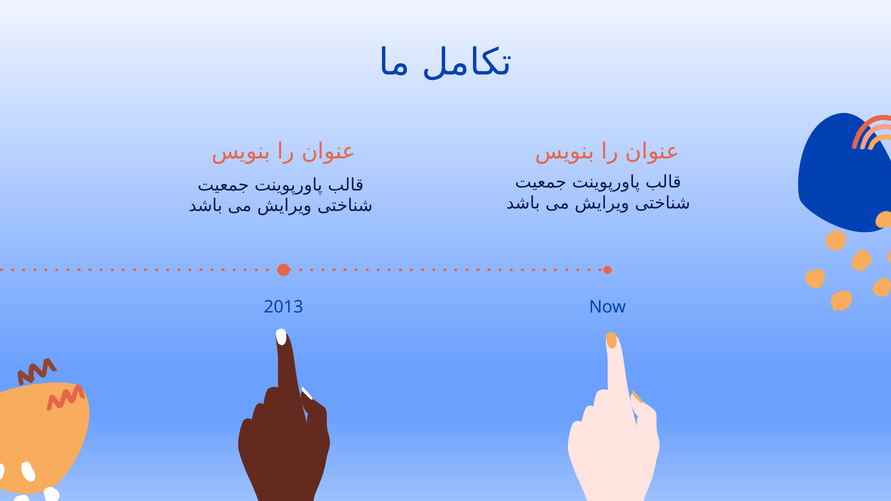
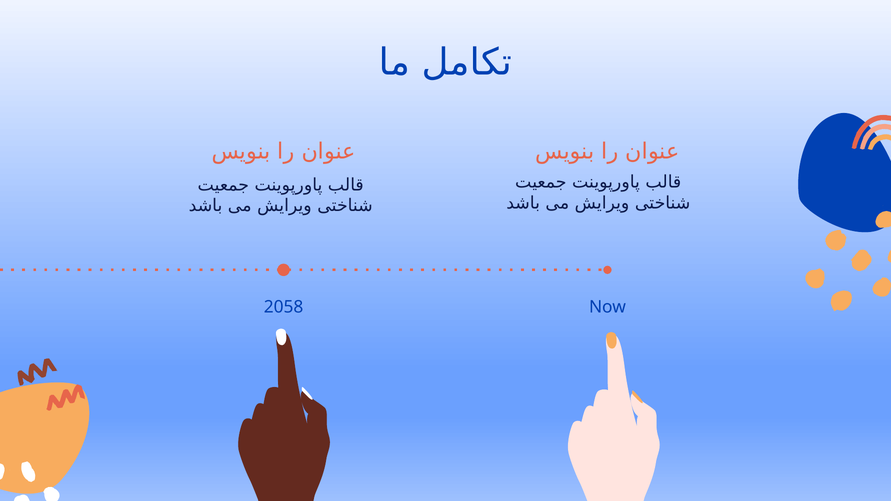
2013: 2013 -> 2058
